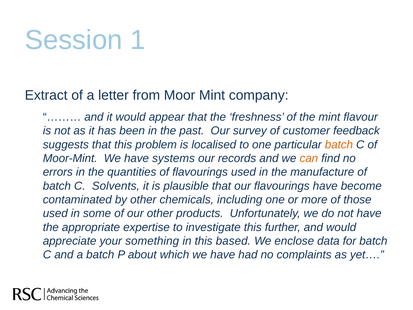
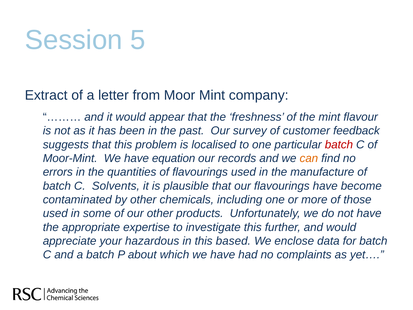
1: 1 -> 5
batch at (339, 144) colour: orange -> red
systems: systems -> equation
something: something -> hazardous
